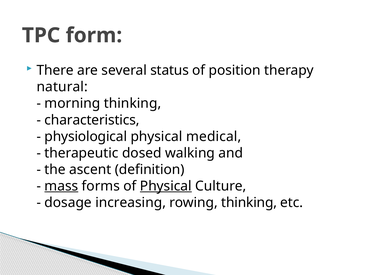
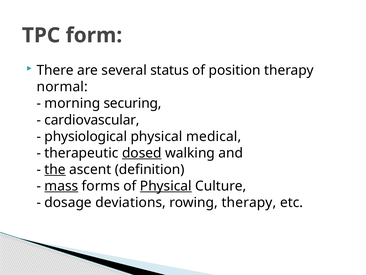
natural: natural -> normal
morning thinking: thinking -> securing
characteristics: characteristics -> cardiovascular
dosed underline: none -> present
the underline: none -> present
increasing: increasing -> deviations
rowing thinking: thinking -> therapy
